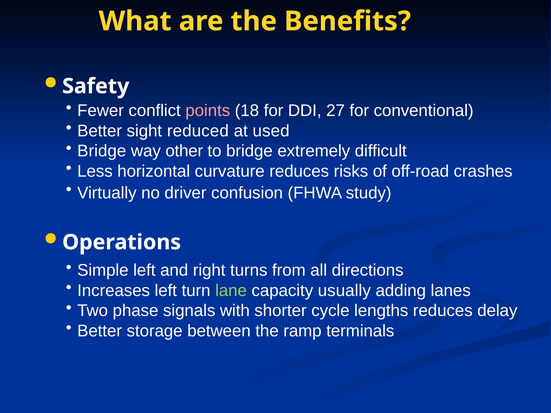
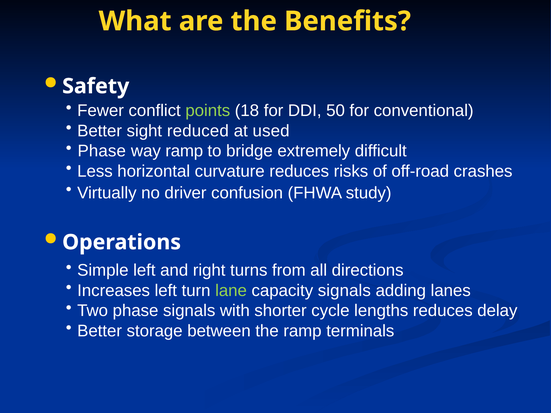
points colour: pink -> light green
27: 27 -> 50
Bridge at (102, 151): Bridge -> Phase
way other: other -> ramp
capacity usually: usually -> signals
